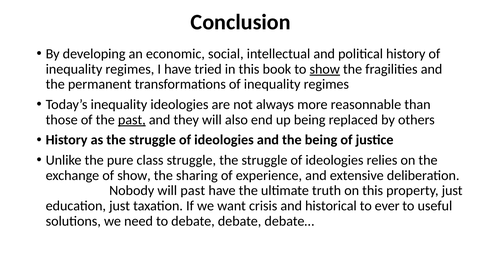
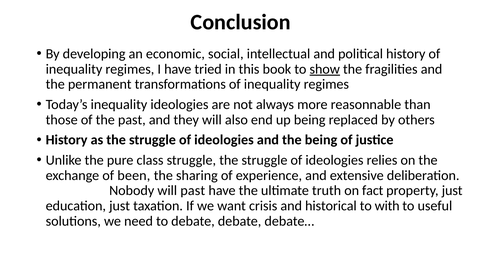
past at (132, 120) underline: present -> none
of show: show -> been
on this: this -> fact
ever: ever -> with
